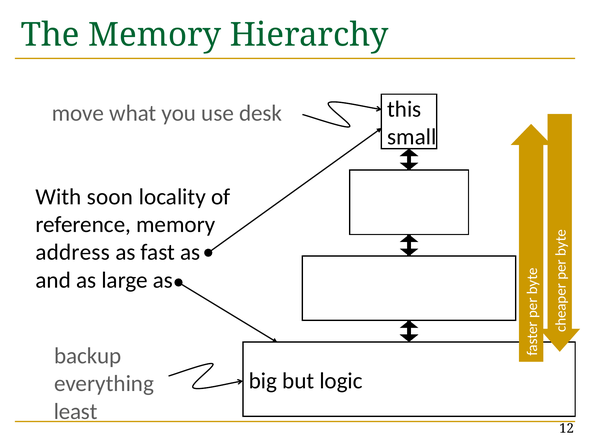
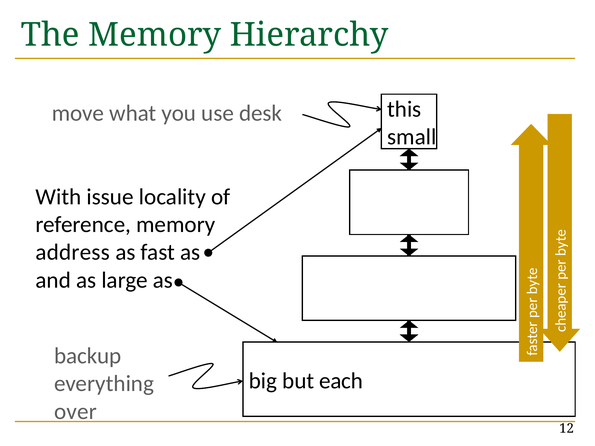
soon: soon -> issue
logic: logic -> each
least: least -> over
